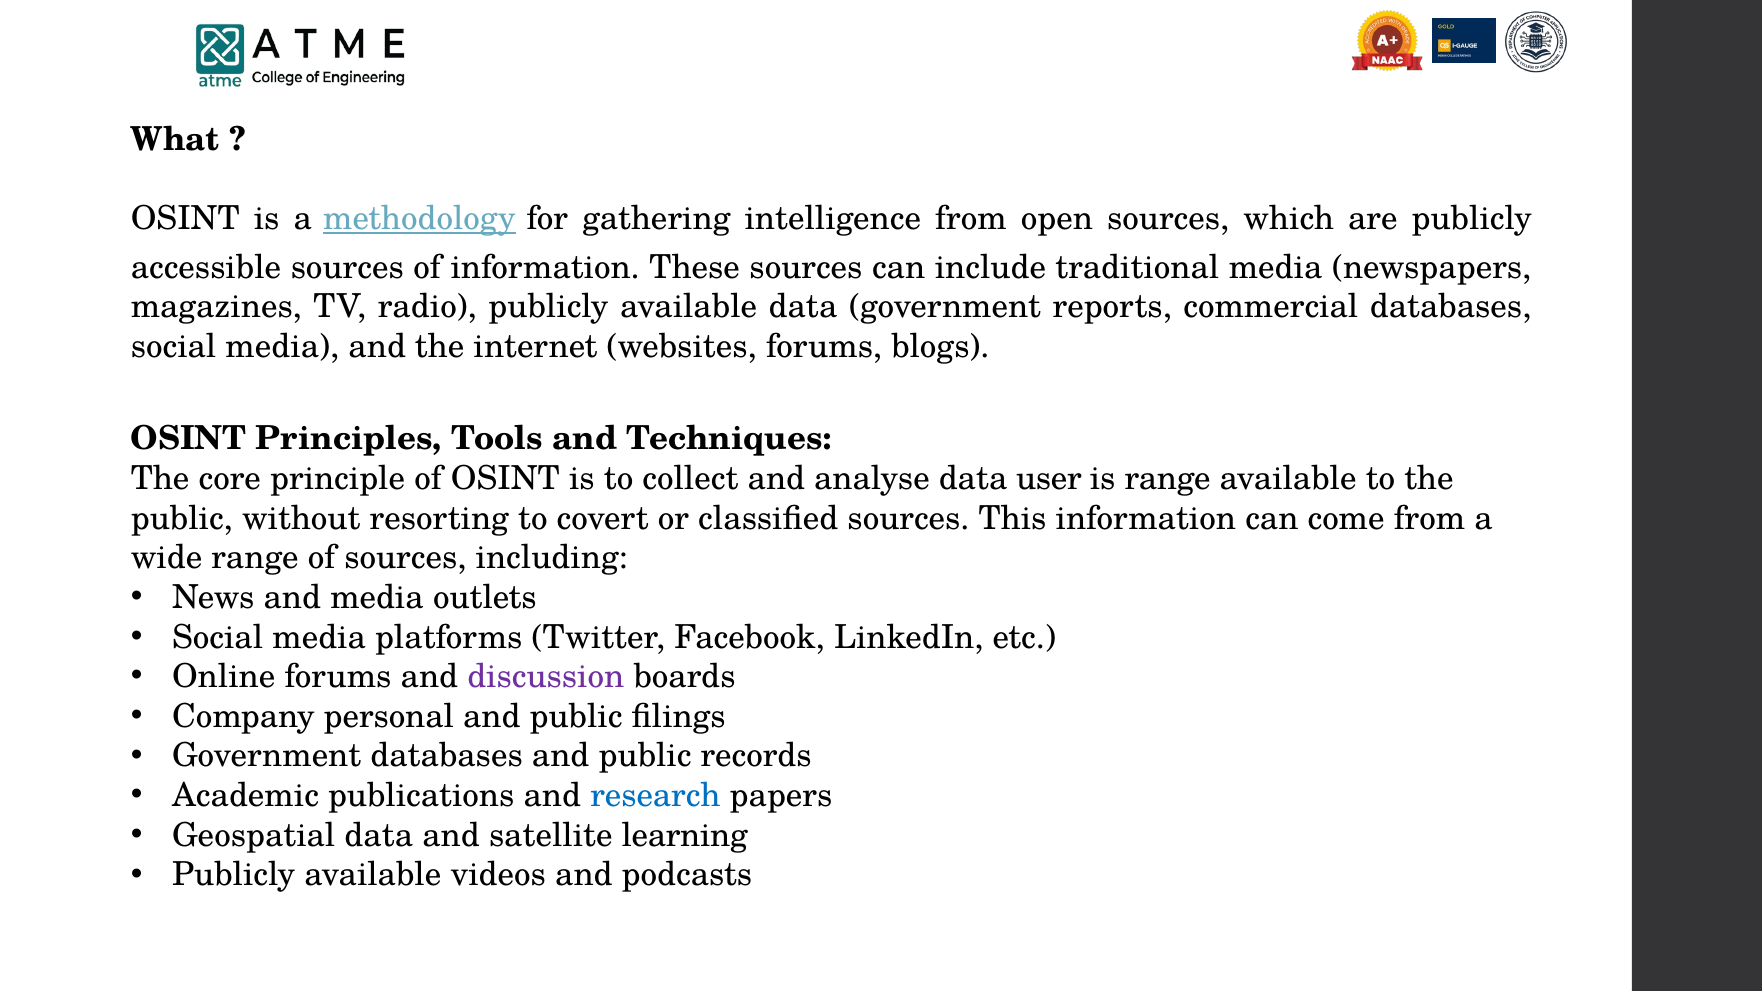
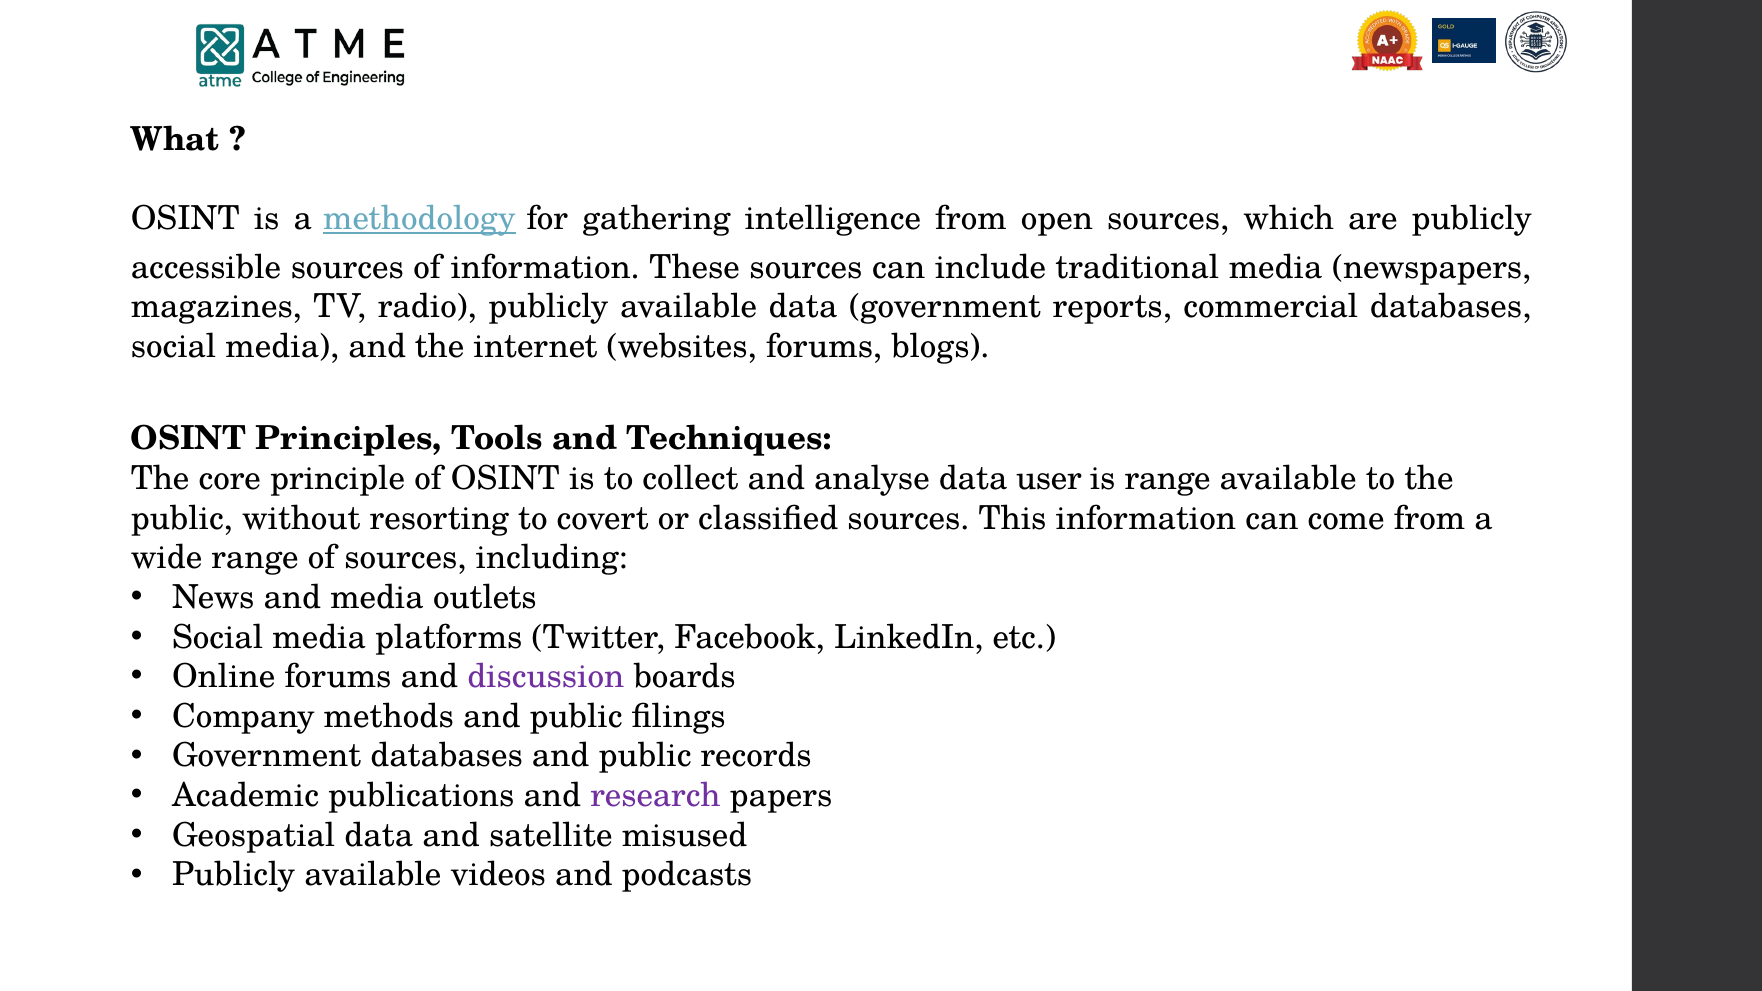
personal: personal -> methods
research colour: blue -> purple
learning: learning -> misused
